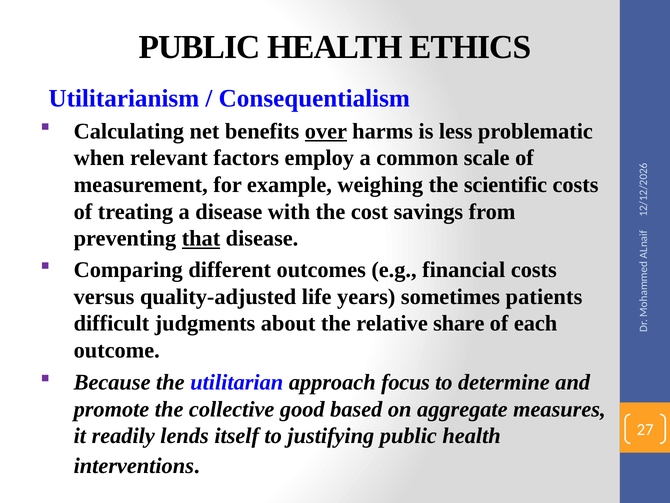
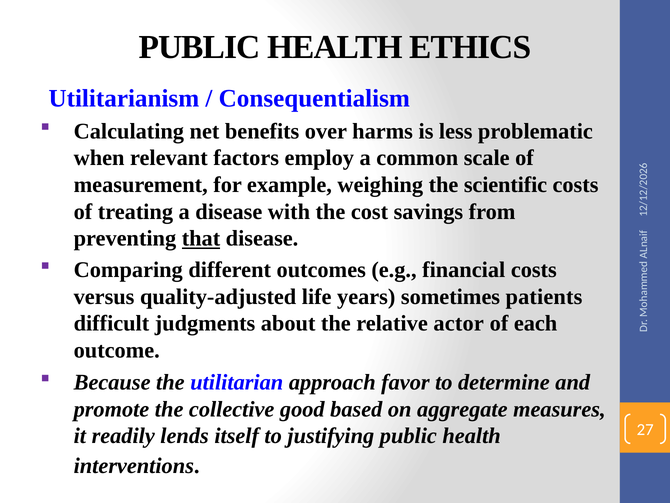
over underline: present -> none
share: share -> actor
focus: focus -> favor
